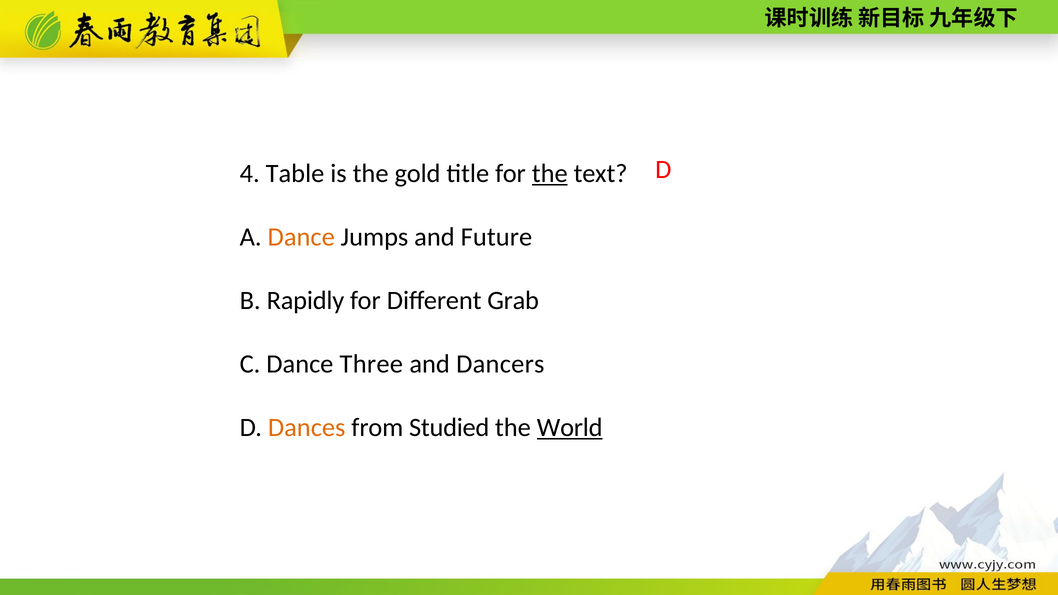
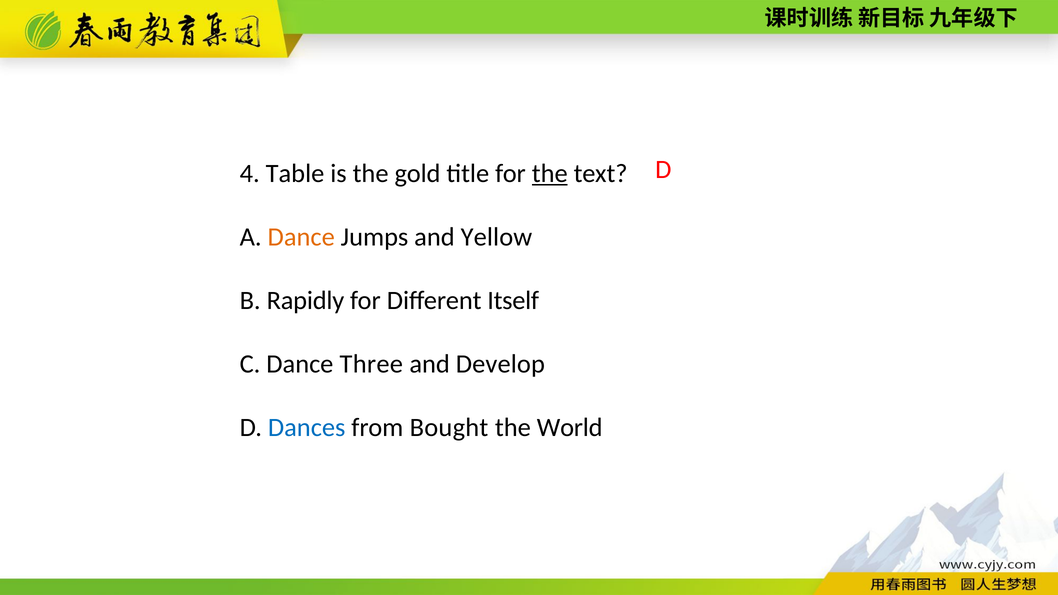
Future: Future -> Yellow
Grab: Grab -> Itself
Dancers: Dancers -> Develop
Dances colour: orange -> blue
Studied: Studied -> Bought
World underline: present -> none
